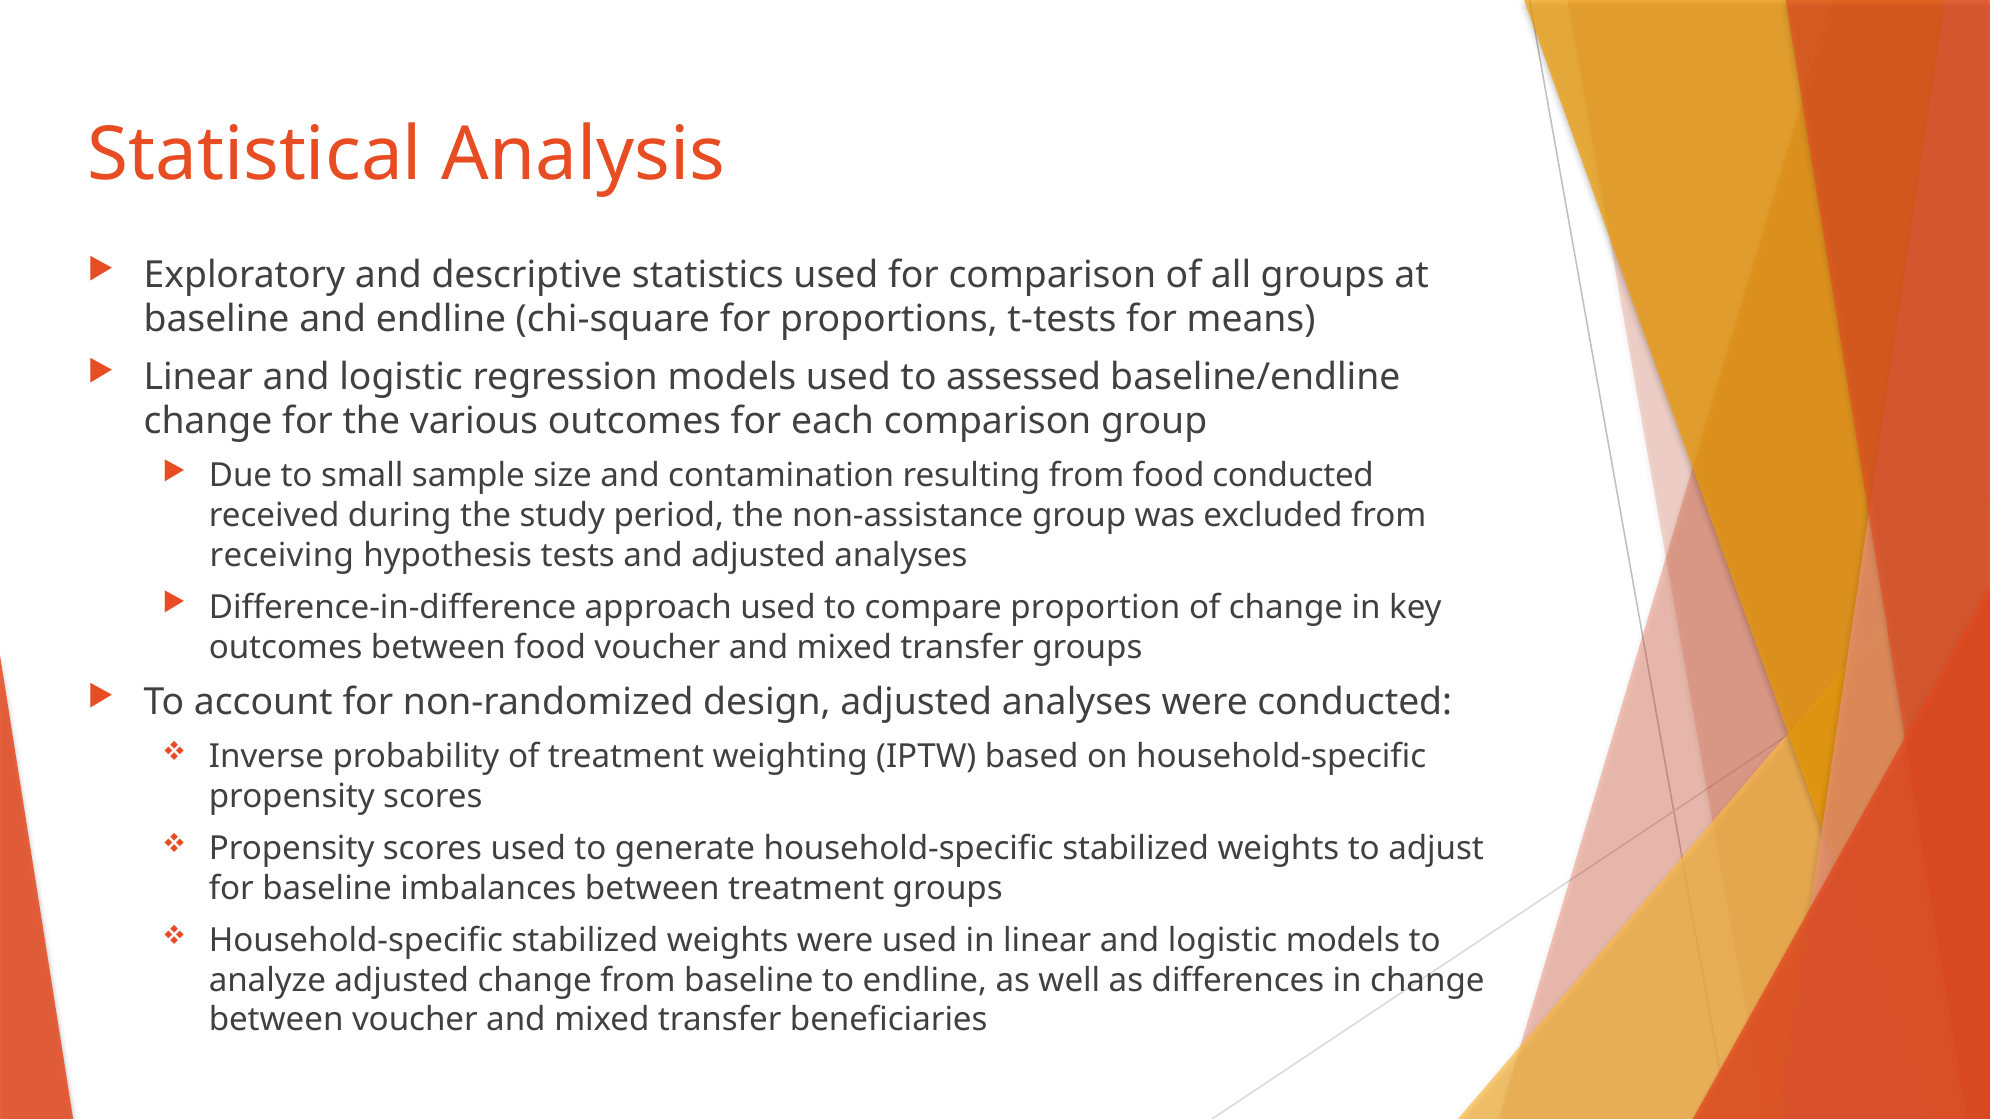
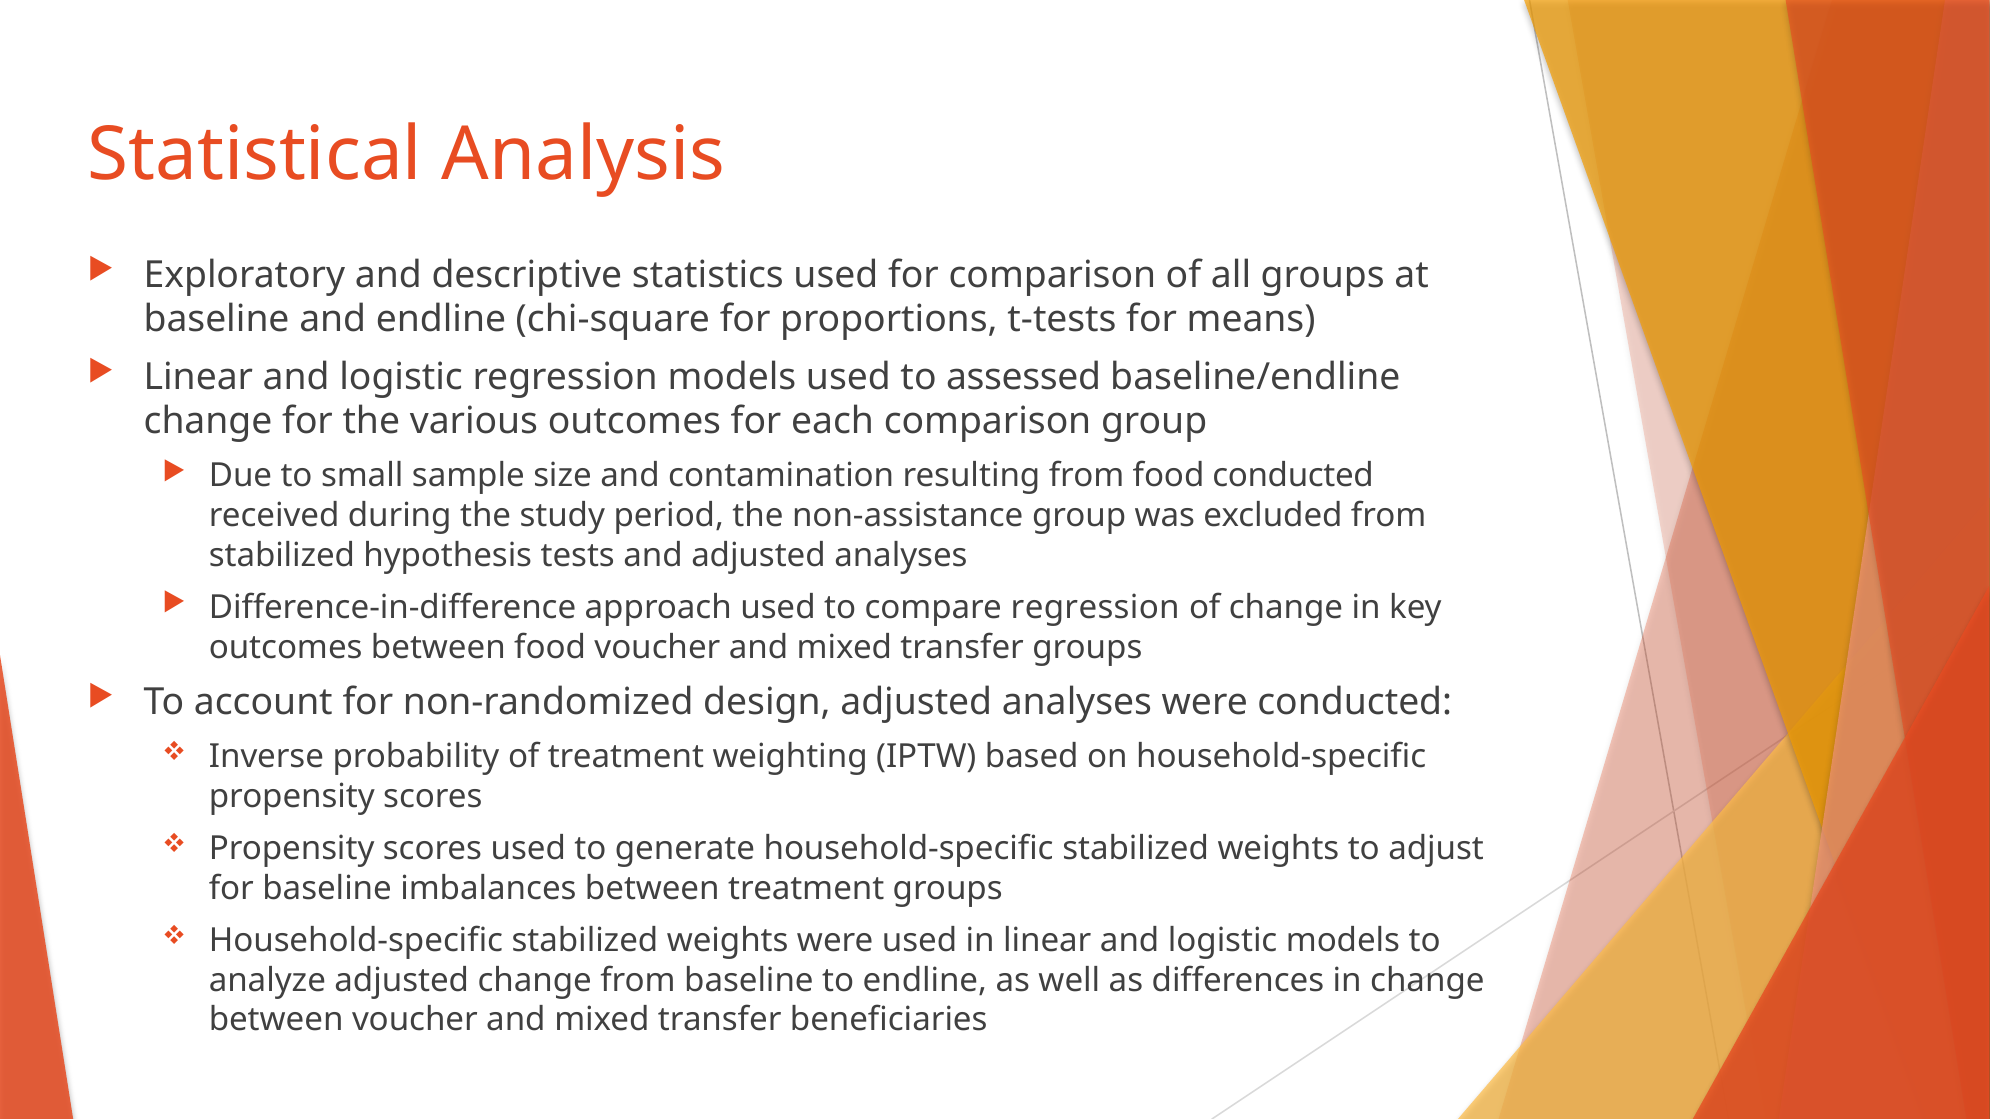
receiving at (282, 556): receiving -> stabilized
compare proportion: proportion -> regression
